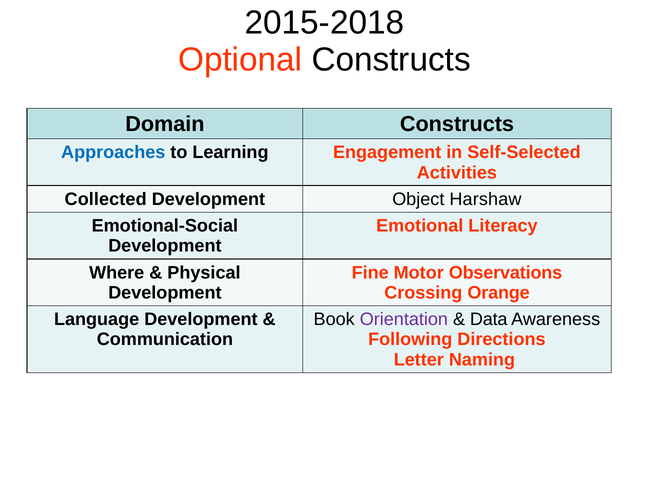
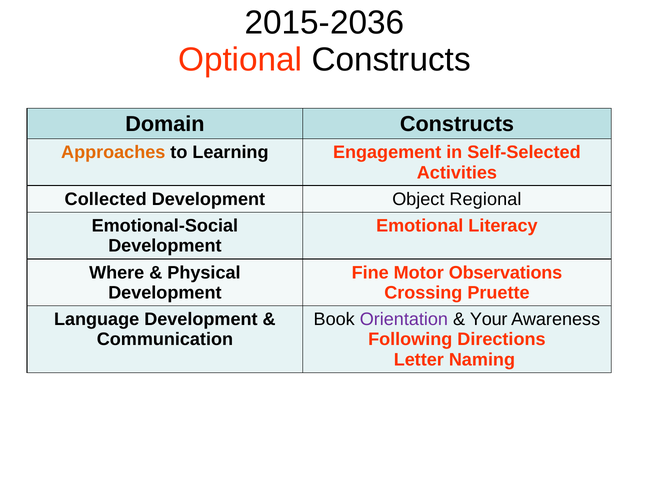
2015-2018: 2015-2018 -> 2015-2036
Approaches colour: blue -> orange
Harshaw: Harshaw -> Regional
Orange: Orange -> Pruette
Data: Data -> Your
